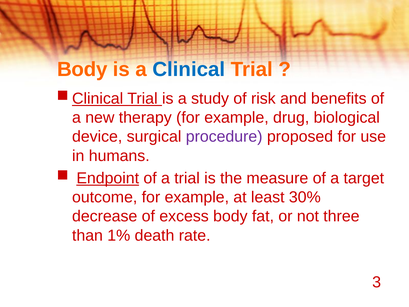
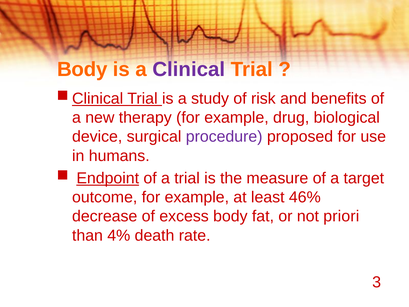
Clinical colour: blue -> purple
30%: 30% -> 46%
three: three -> priori
1%: 1% -> 4%
